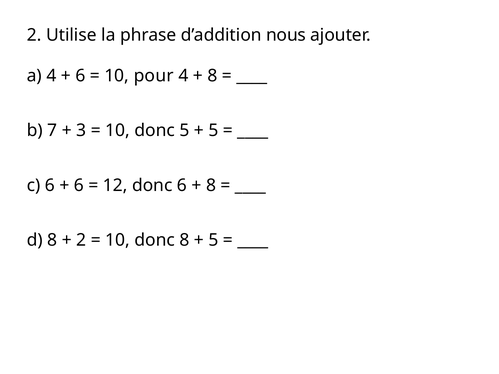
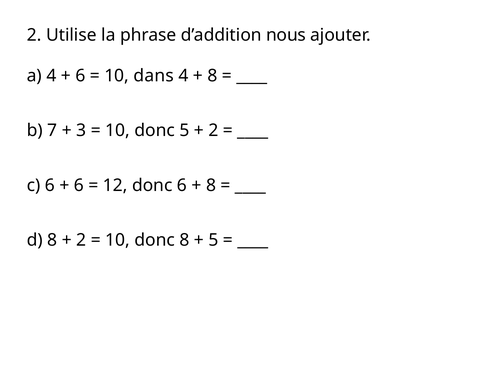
pour: pour -> dans
5 at (213, 131): 5 -> 2
